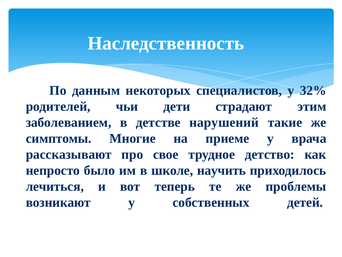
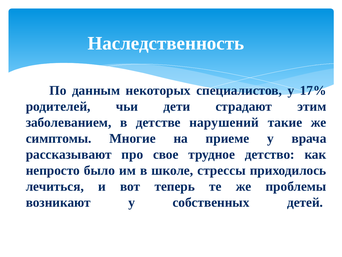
32%: 32% -> 17%
научить: научить -> стрессы
